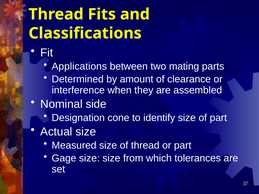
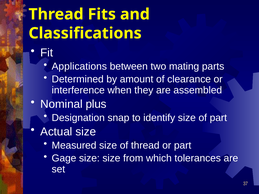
side: side -> plus
cone: cone -> snap
